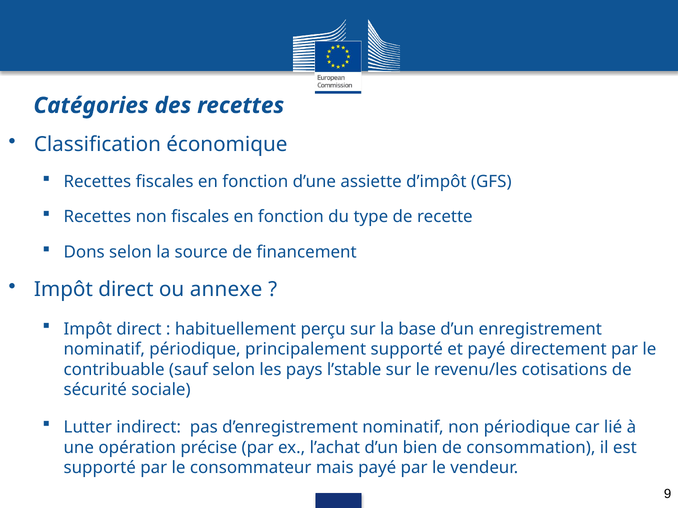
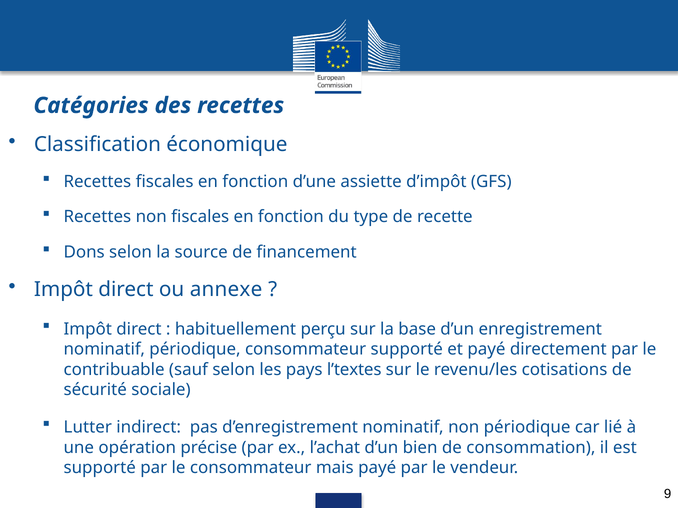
périodique principalement: principalement -> consommateur
l’stable: l’stable -> l’textes
